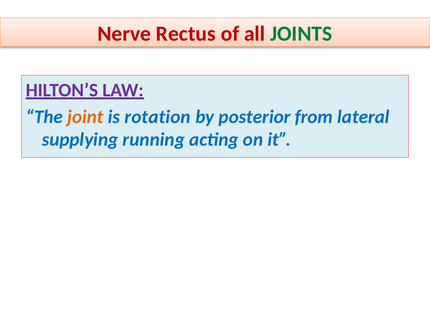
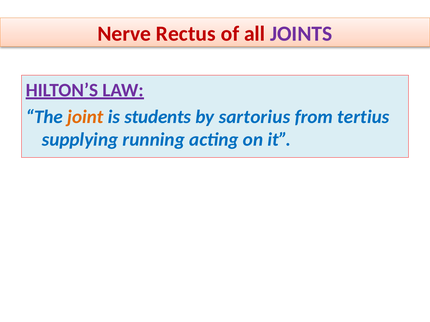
JOINTS colour: green -> purple
rotation: rotation -> students
posterior: posterior -> sartorius
lateral: lateral -> tertius
